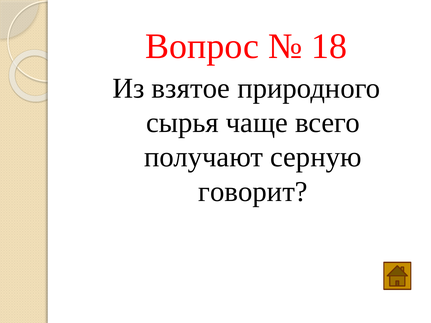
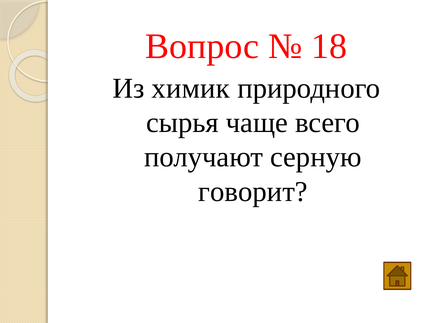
взятое: взятое -> химик
